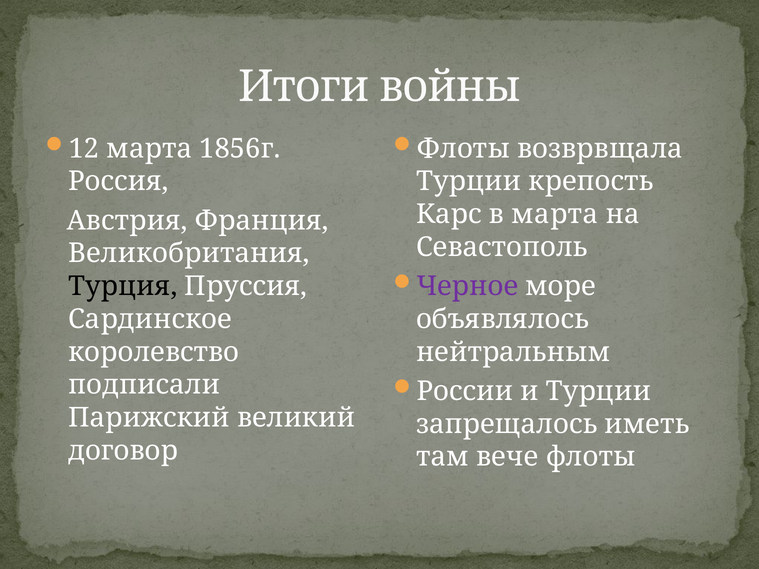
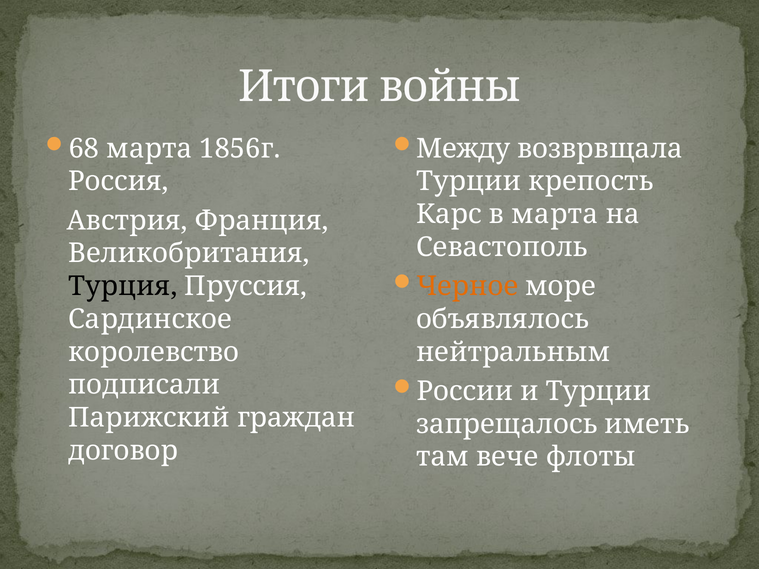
12: 12 -> 68
Флоты at (463, 149): Флоты -> Между
Черное colour: purple -> orange
великий: великий -> граждан
